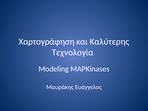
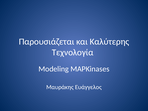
Χαρτογράφηση: Χαρτογράφηση -> Παρουσιάζεται
